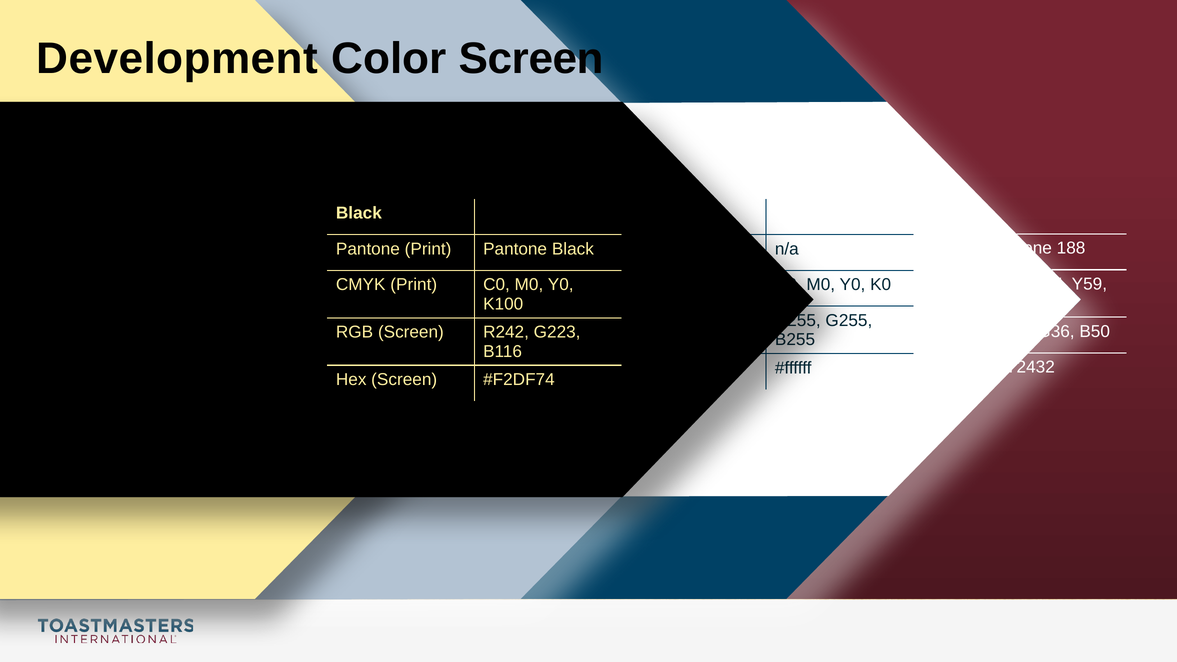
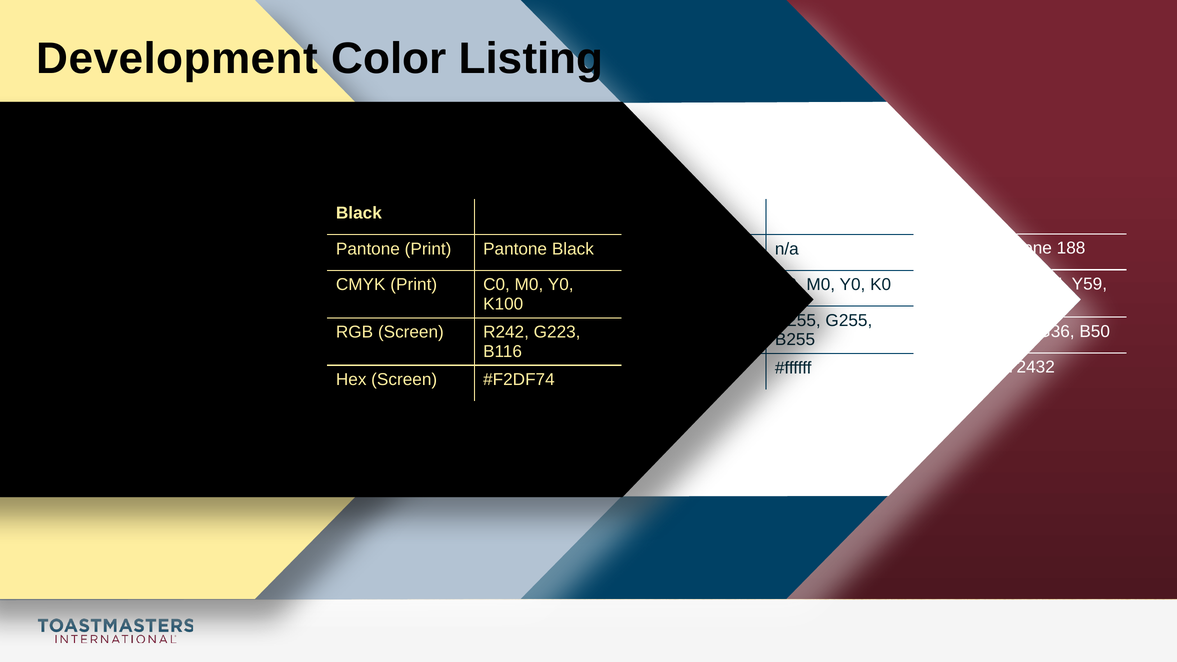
Color Screen: Screen -> Listing
